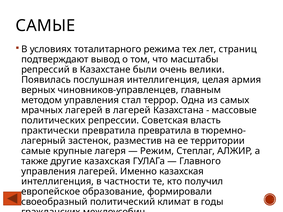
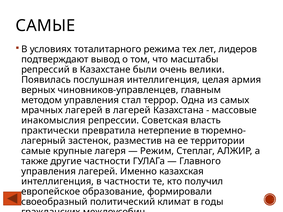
страниц: страниц -> лидеров
политических: политических -> инакомыслия
превратила превратила: превратила -> нетерпение
другие казахская: казахская -> частности
